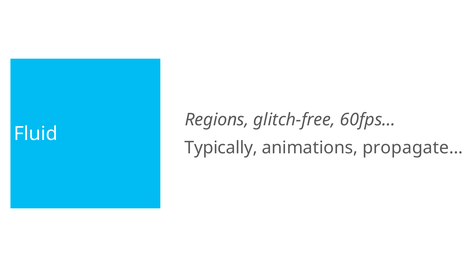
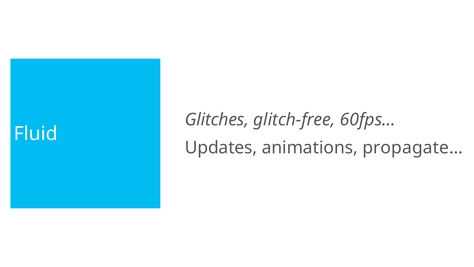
Regions: Regions -> Glitches
Typically: Typically -> Updates
